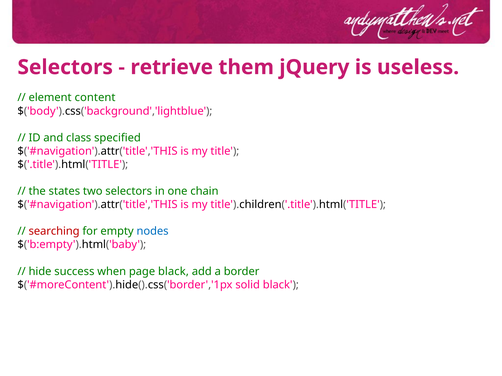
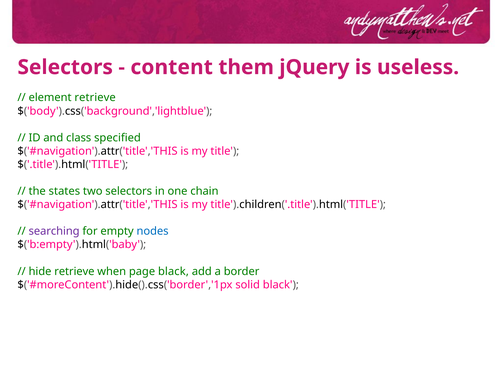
retrieve: retrieve -> content
element content: content -> retrieve
searching colour: red -> purple
hide success: success -> retrieve
